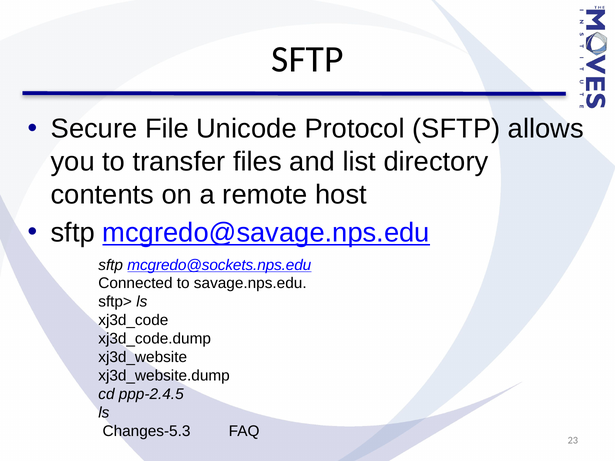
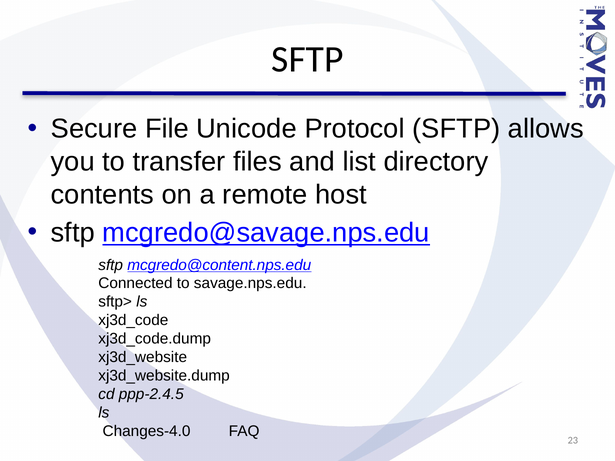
mcgredo@sockets.nps.edu: mcgredo@sockets.nps.edu -> mcgredo@content.nps.edu
Changes-5.3: Changes-5.3 -> Changes-4.0
